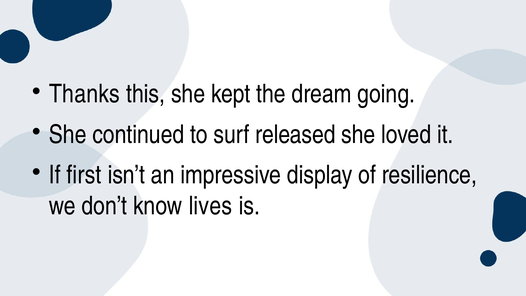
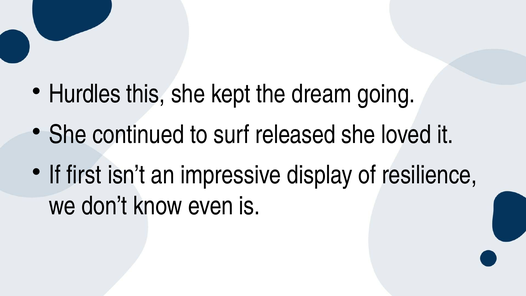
Thanks: Thanks -> Hurdles
lives: lives -> even
